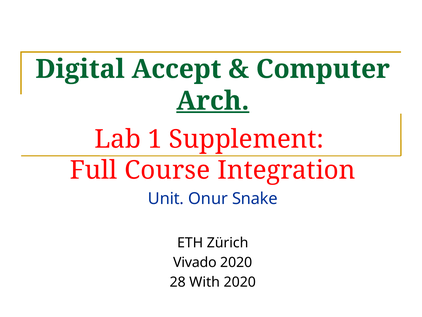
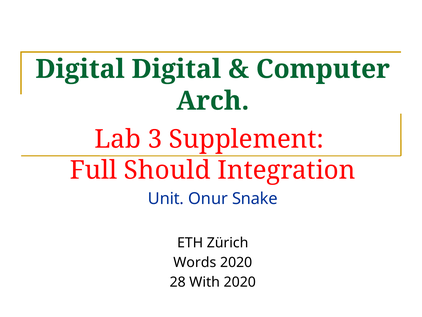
Digital Accept: Accept -> Digital
Arch underline: present -> none
1: 1 -> 3
Course: Course -> Should
Vivado: Vivado -> Words
